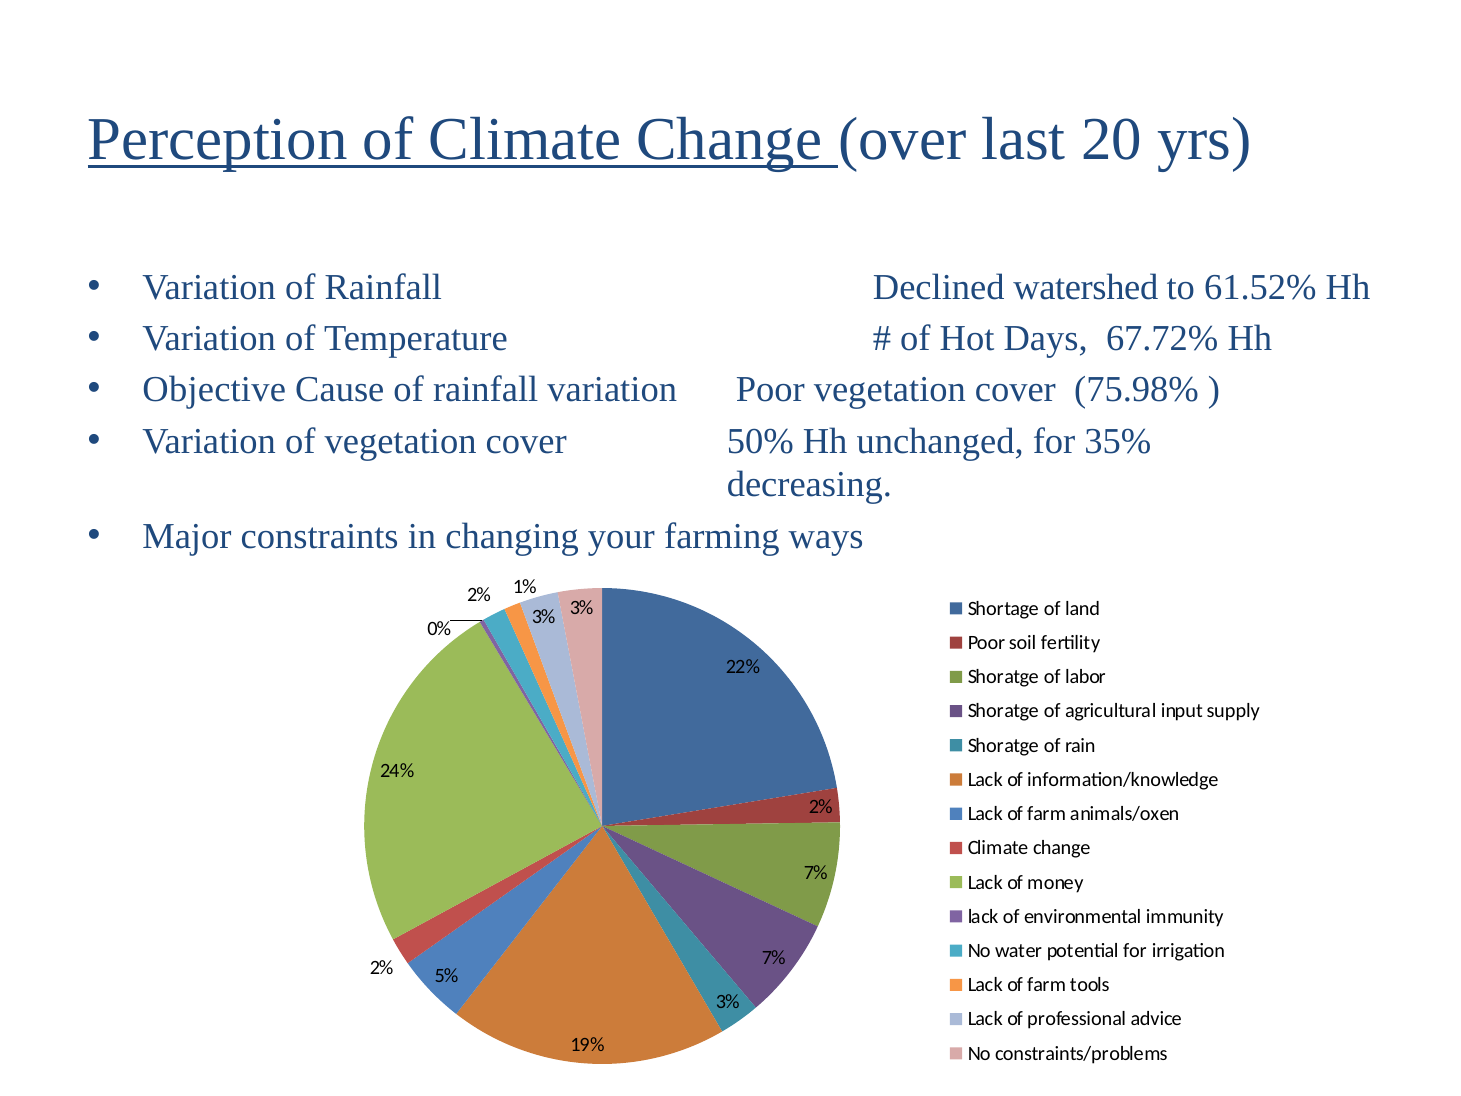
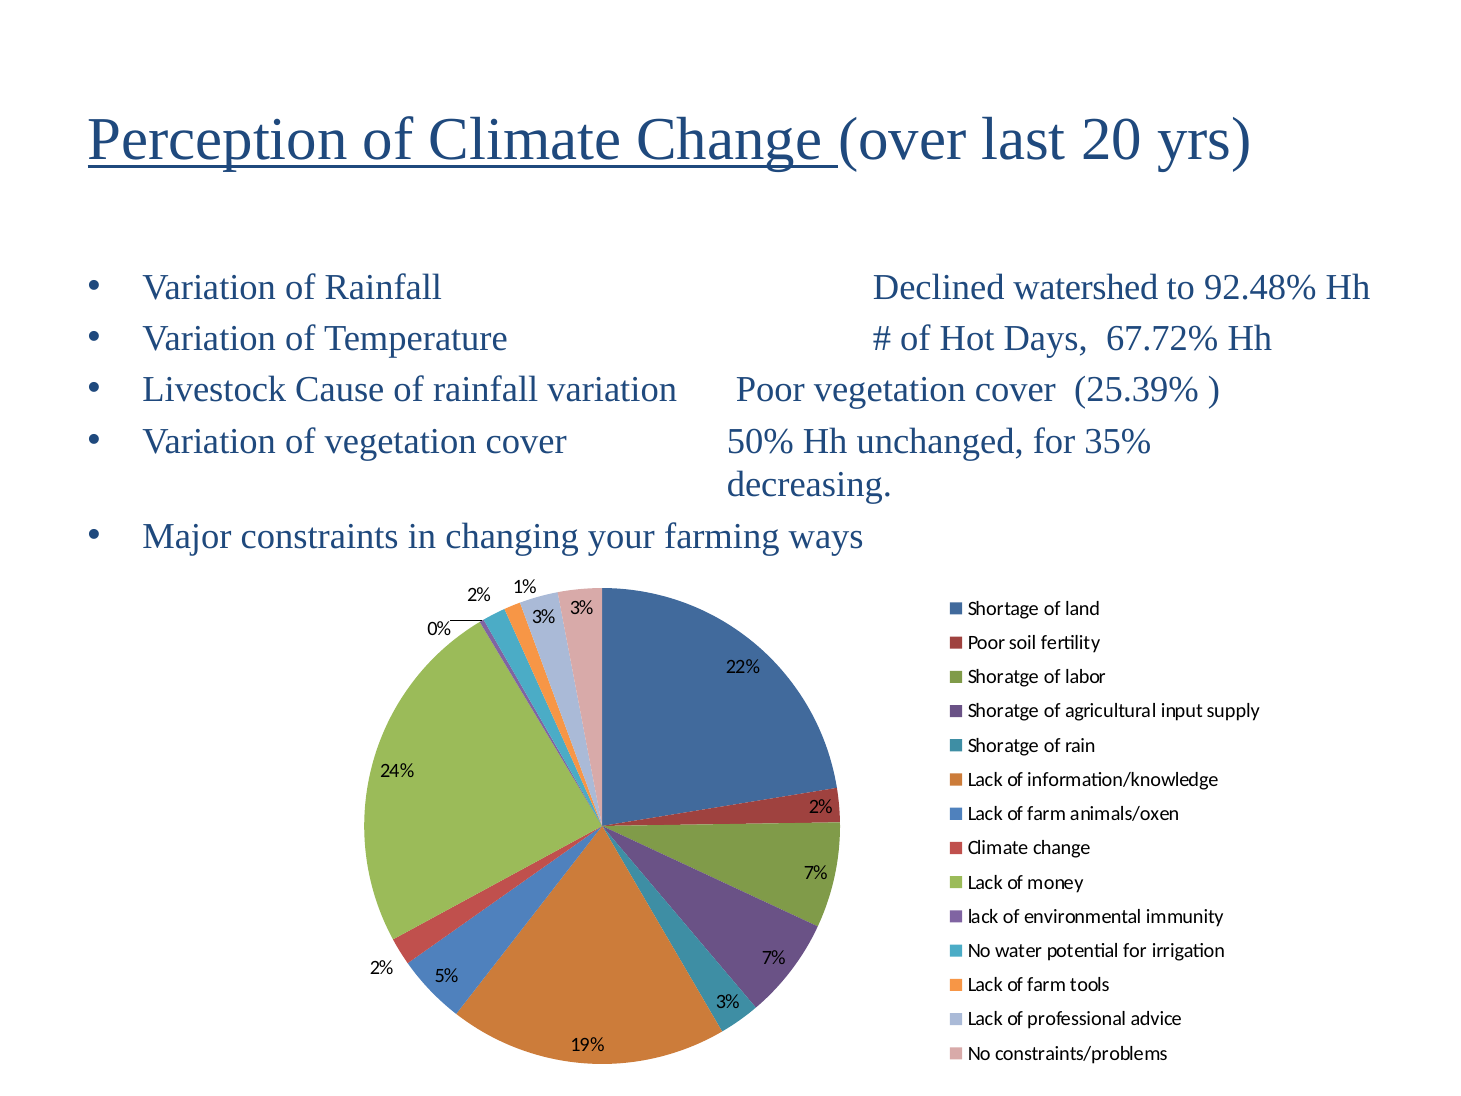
61.52%: 61.52% -> 92.48%
Objective: Objective -> Livestock
75.98%: 75.98% -> 25.39%
